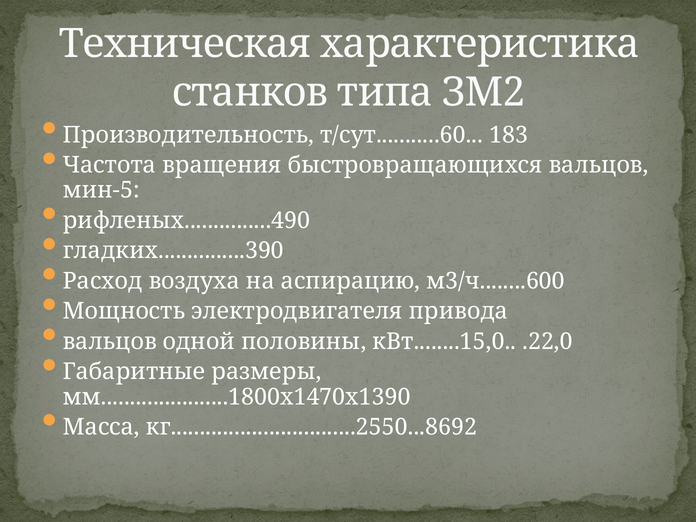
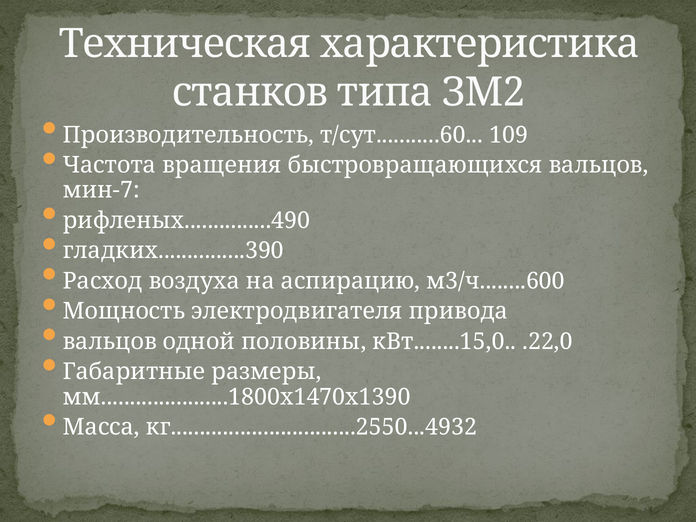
183: 183 -> 109
мин-5: мин-5 -> мин-7
кг................................2550...8692: кг................................2550...8692 -> кг................................2550...4932
